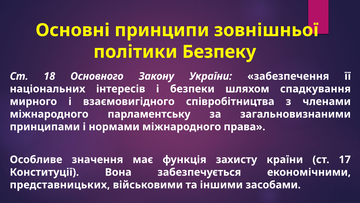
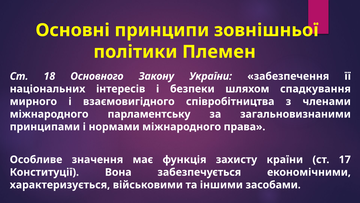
Безпеку: Безпеку -> Племен
представницьких: представницьких -> характеризується
